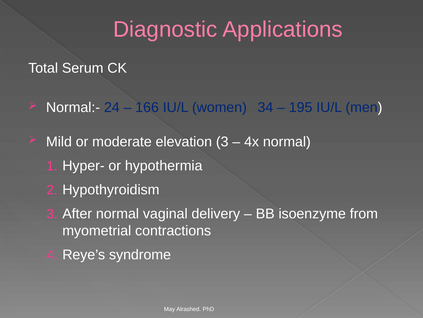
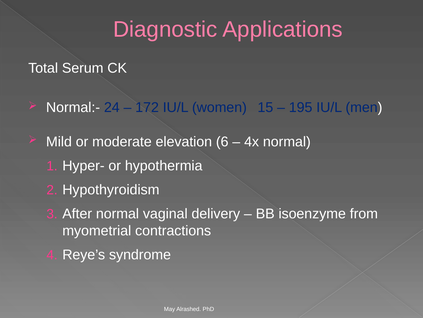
166: 166 -> 172
34: 34 -> 15
elevation 3: 3 -> 6
